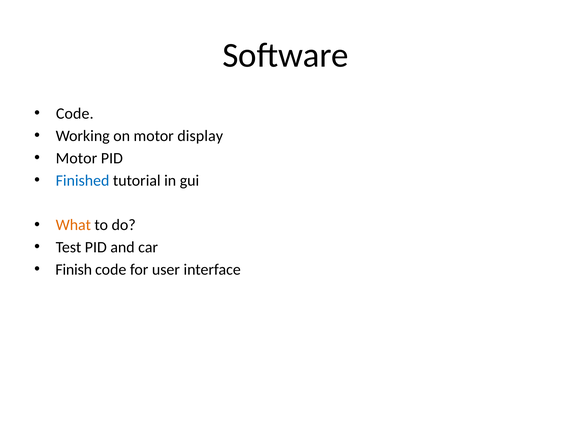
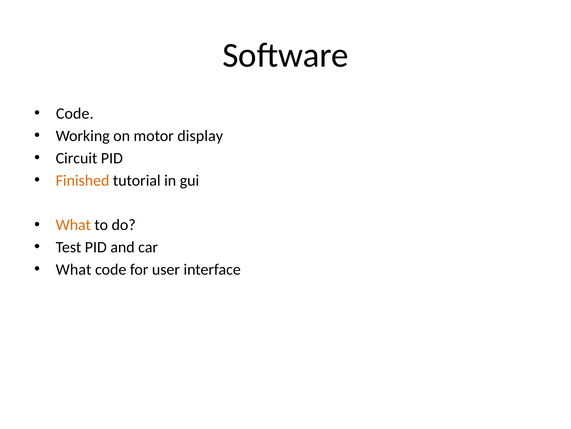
Motor at (76, 158): Motor -> Circuit
Finished colour: blue -> orange
Finish at (74, 269): Finish -> What
